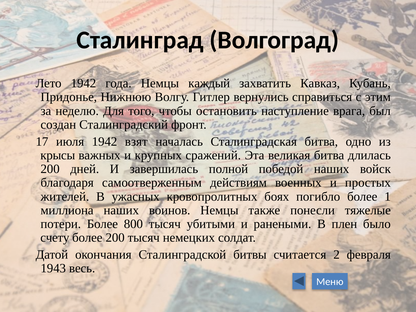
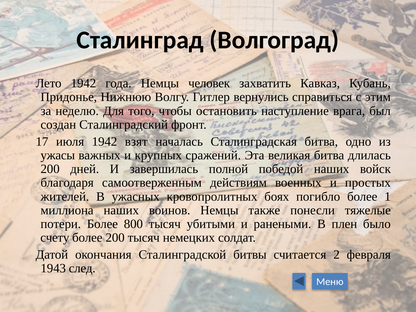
каждый: каждый -> человек
крысы: крысы -> ужасы
весь: весь -> след
